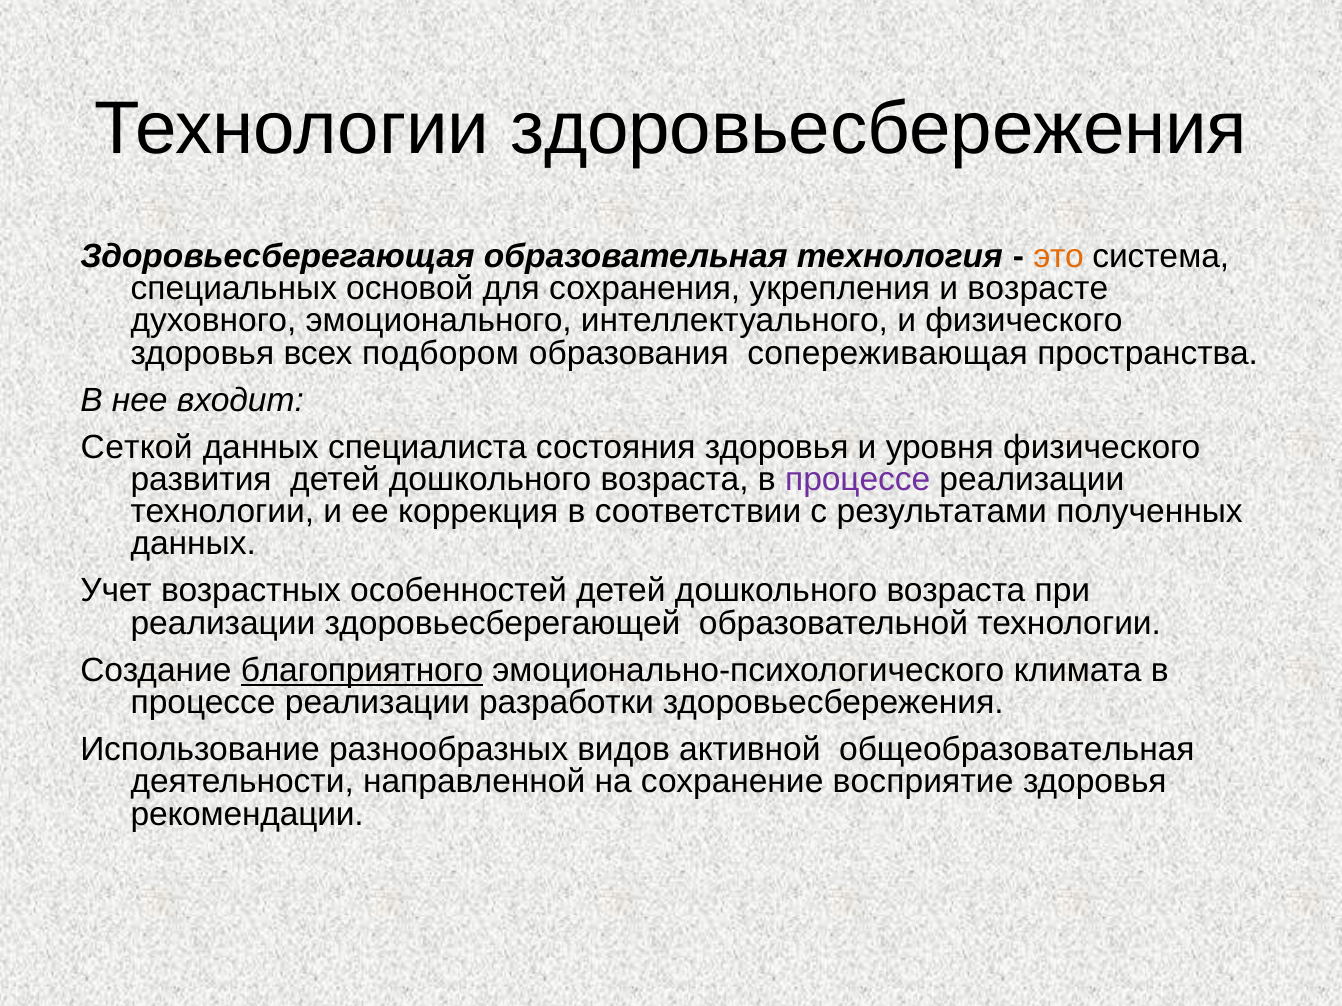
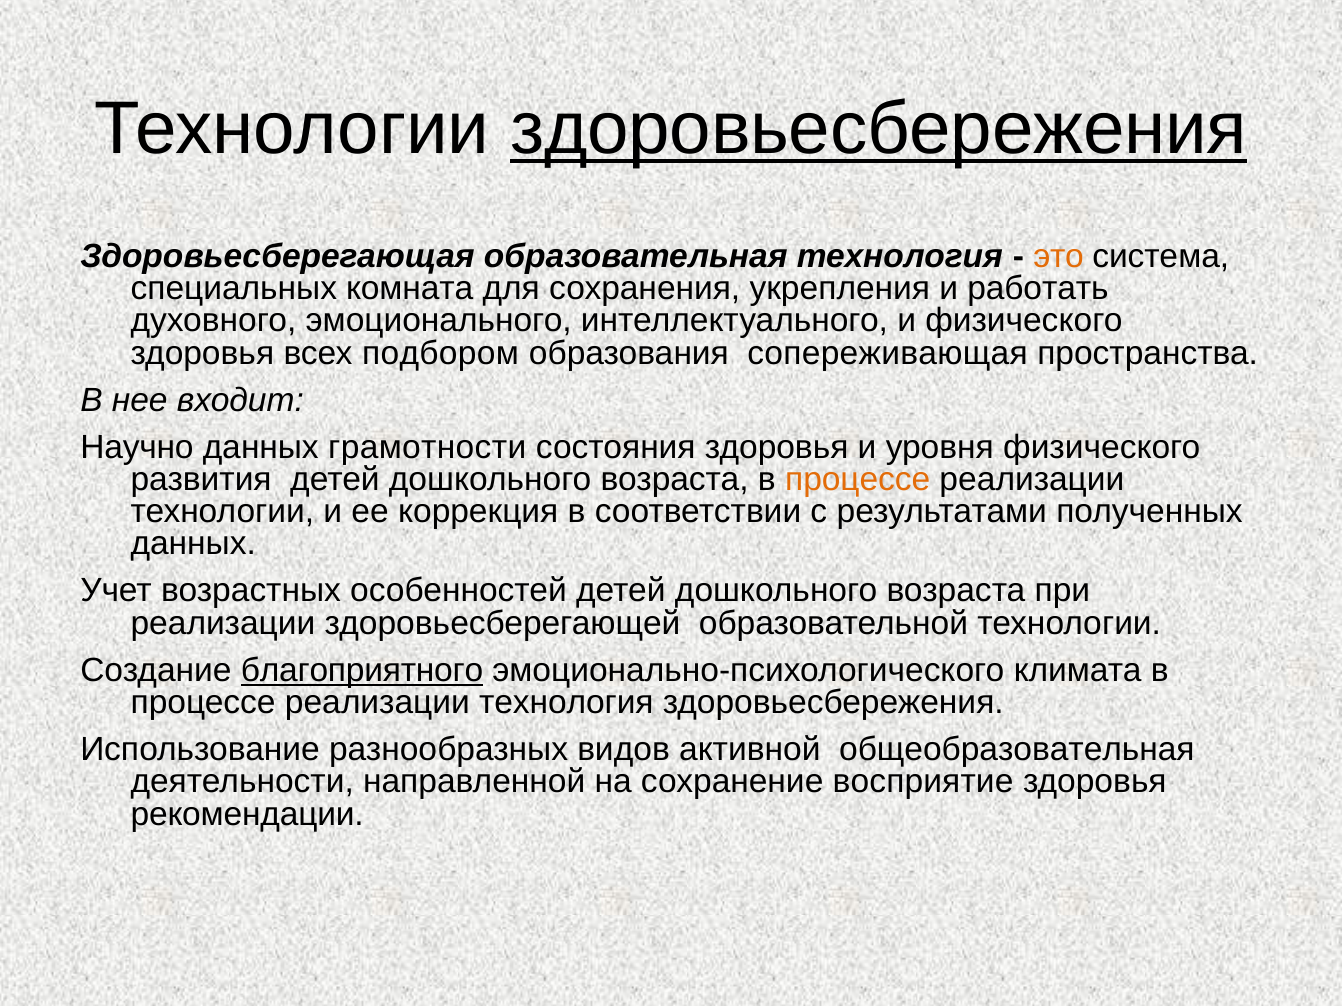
здоровьесбережения at (879, 129) underline: none -> present
основой: основой -> комната
возрасте: возрасте -> работать
Сеткой: Сеткой -> Научно
специалиста: специалиста -> грамотности
процессе at (858, 480) colour: purple -> orange
реализации разработки: разработки -> технология
